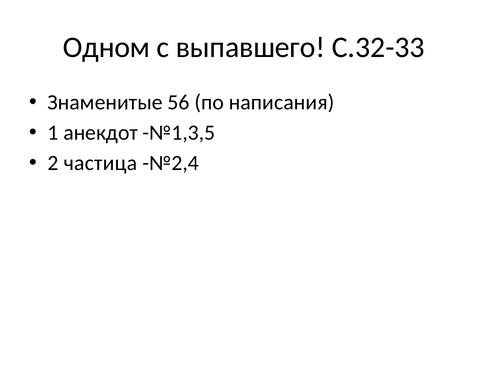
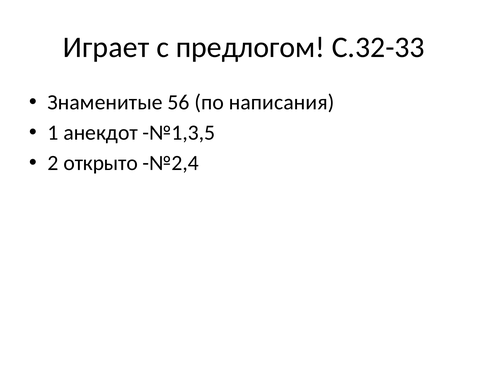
Одном: Одном -> Играет
выпавшего: выпавшего -> предлогом
частица: частица -> открыто
